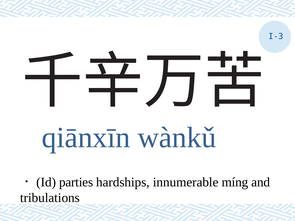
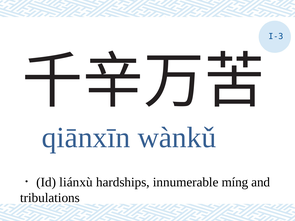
parties: parties -> liánxù
